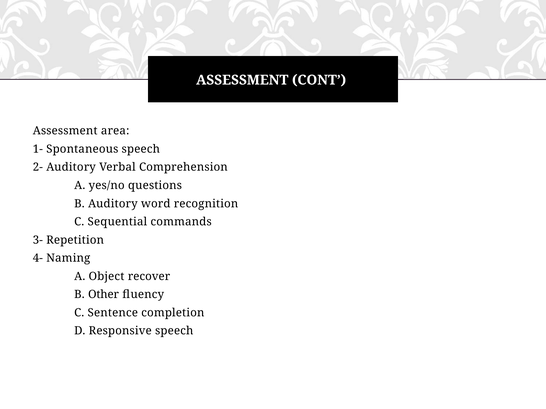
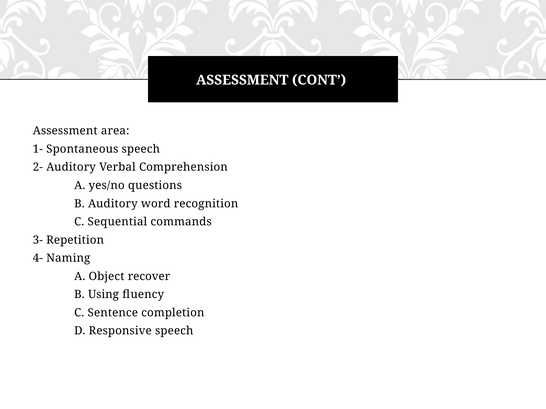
Other: Other -> Using
